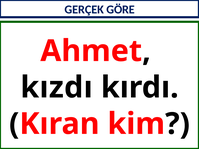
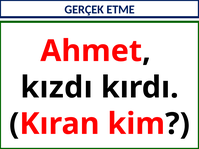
GÖRE: GÖRE -> ETME
